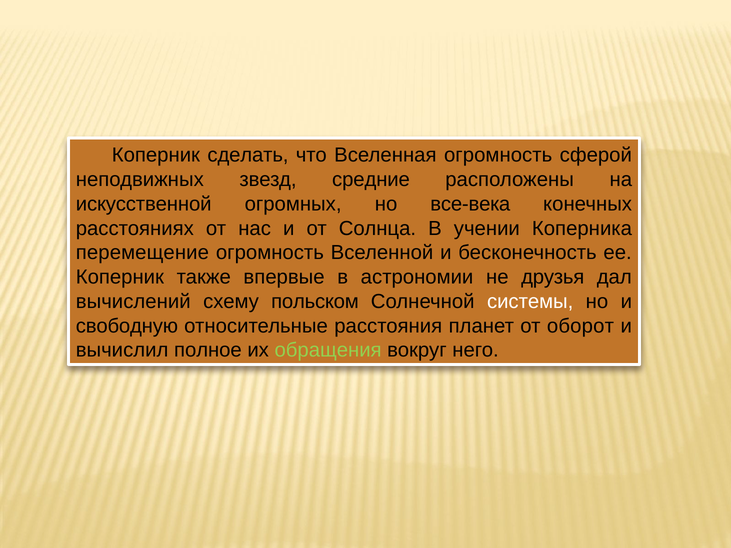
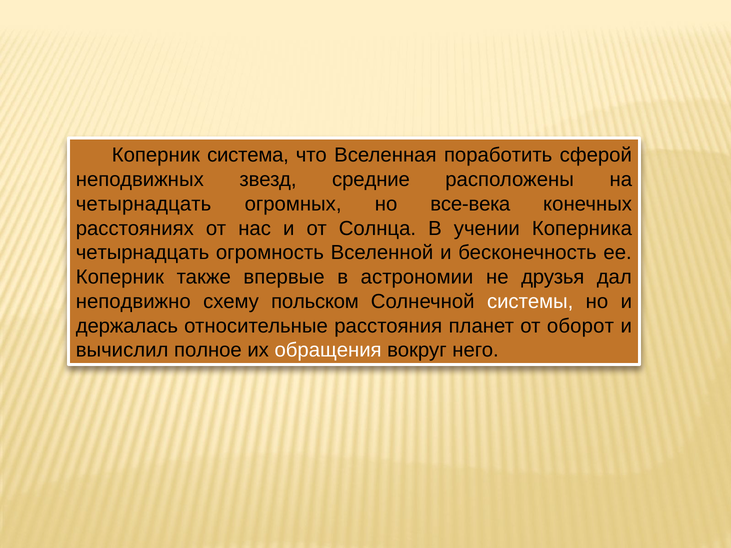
сделать: сделать -> система
Вселенная огромность: огромность -> поработить
искусственной at (144, 204): искусственной -> четырнадцать
перемещение at (142, 253): перемещение -> четырнадцать
вычислений: вычислений -> неподвижно
свободную: свободную -> держалась
обращения colour: light green -> white
